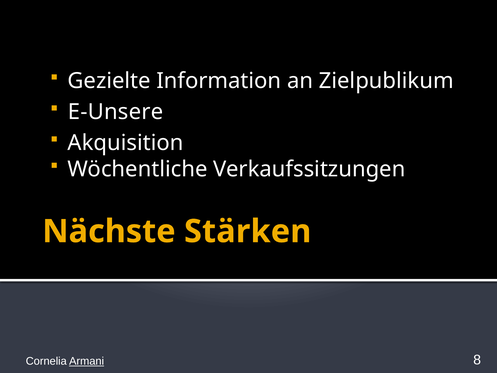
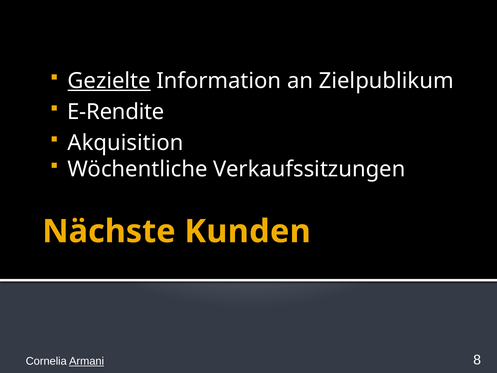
Gezielte underline: none -> present
E-Unsere: E-Unsere -> E-Rendite
Stärken: Stärken -> Kunden
